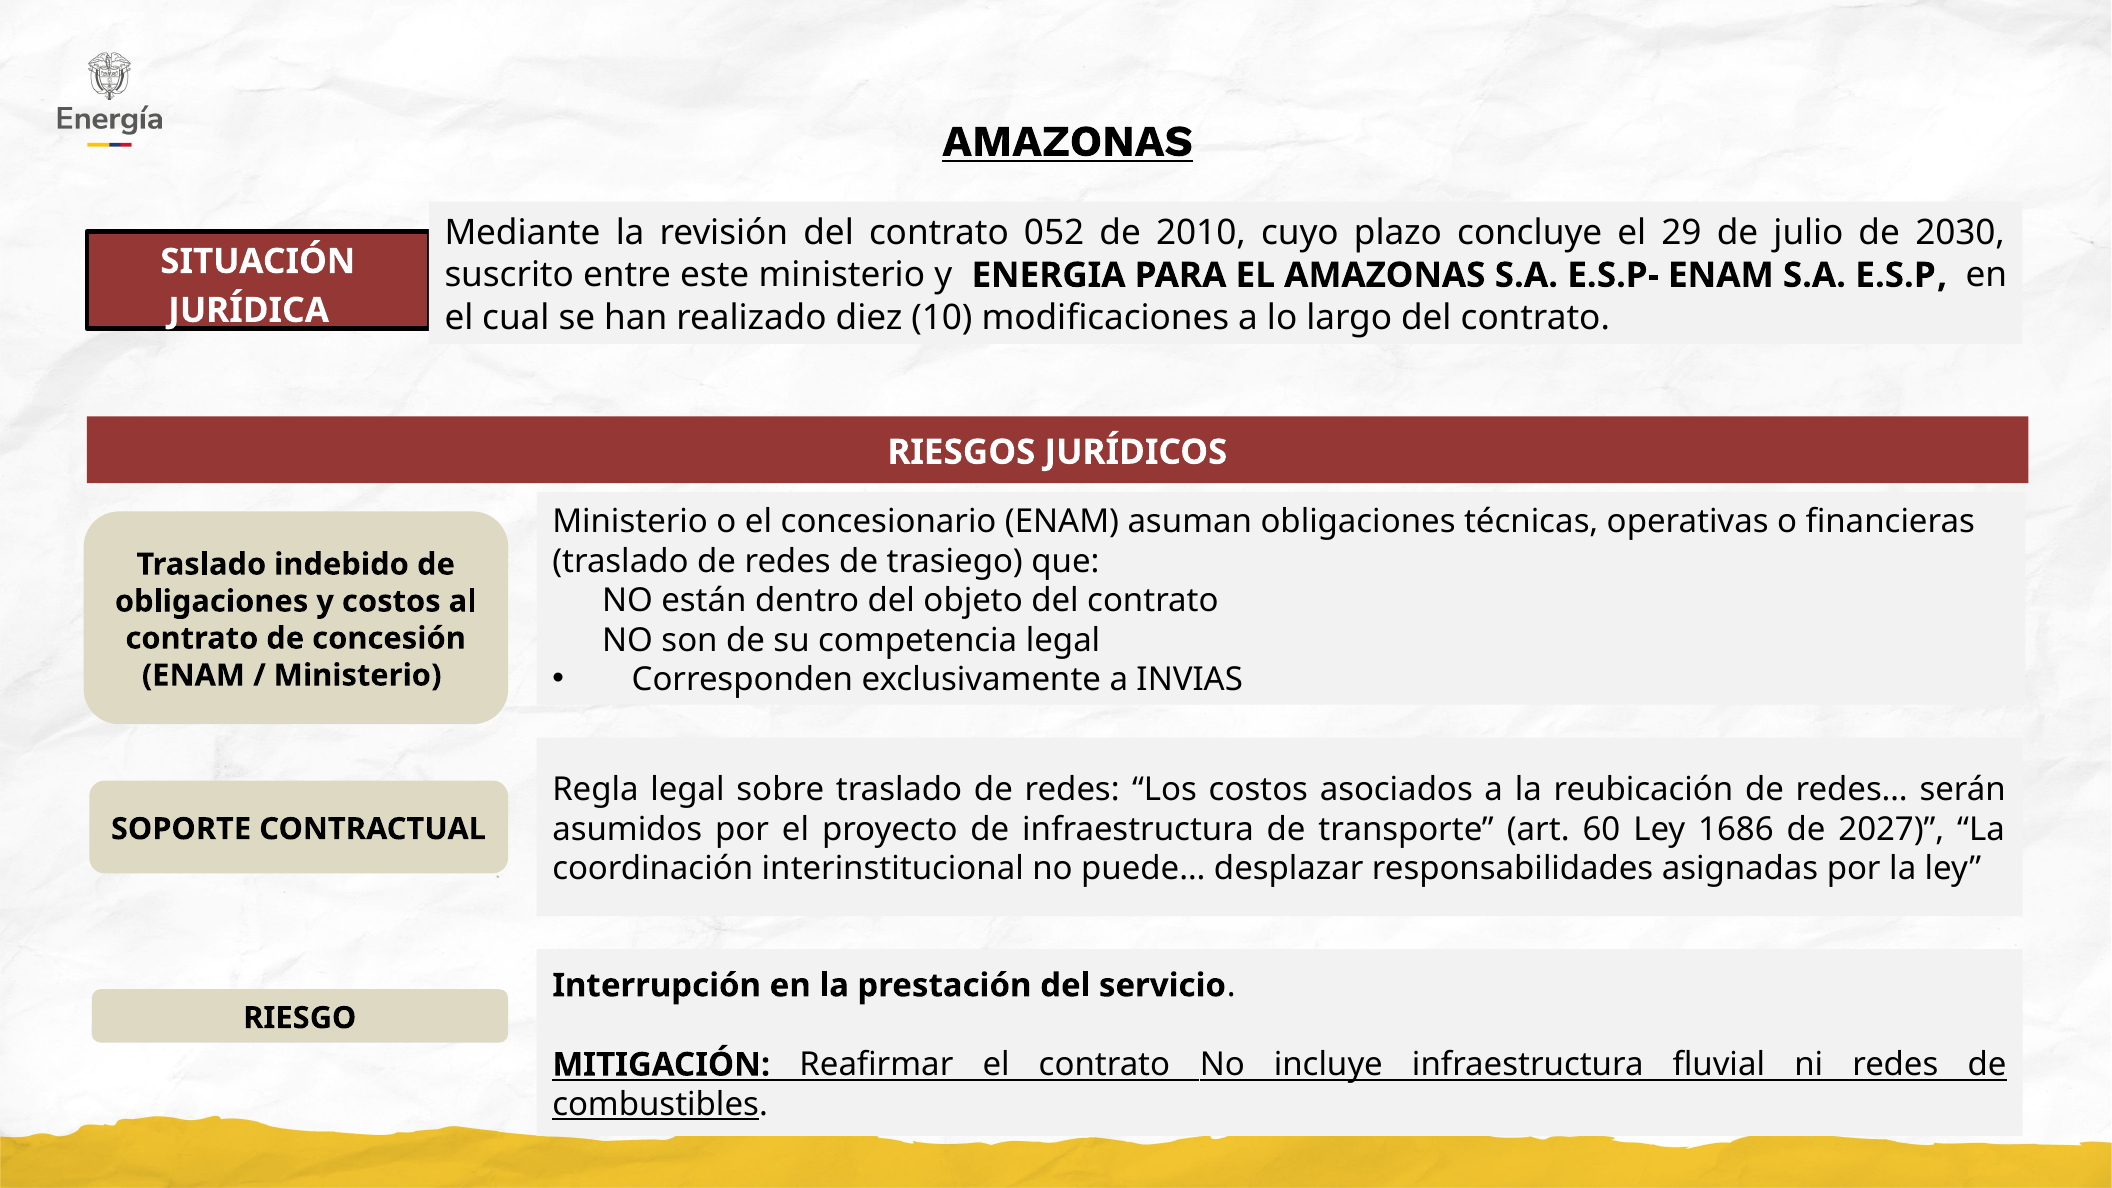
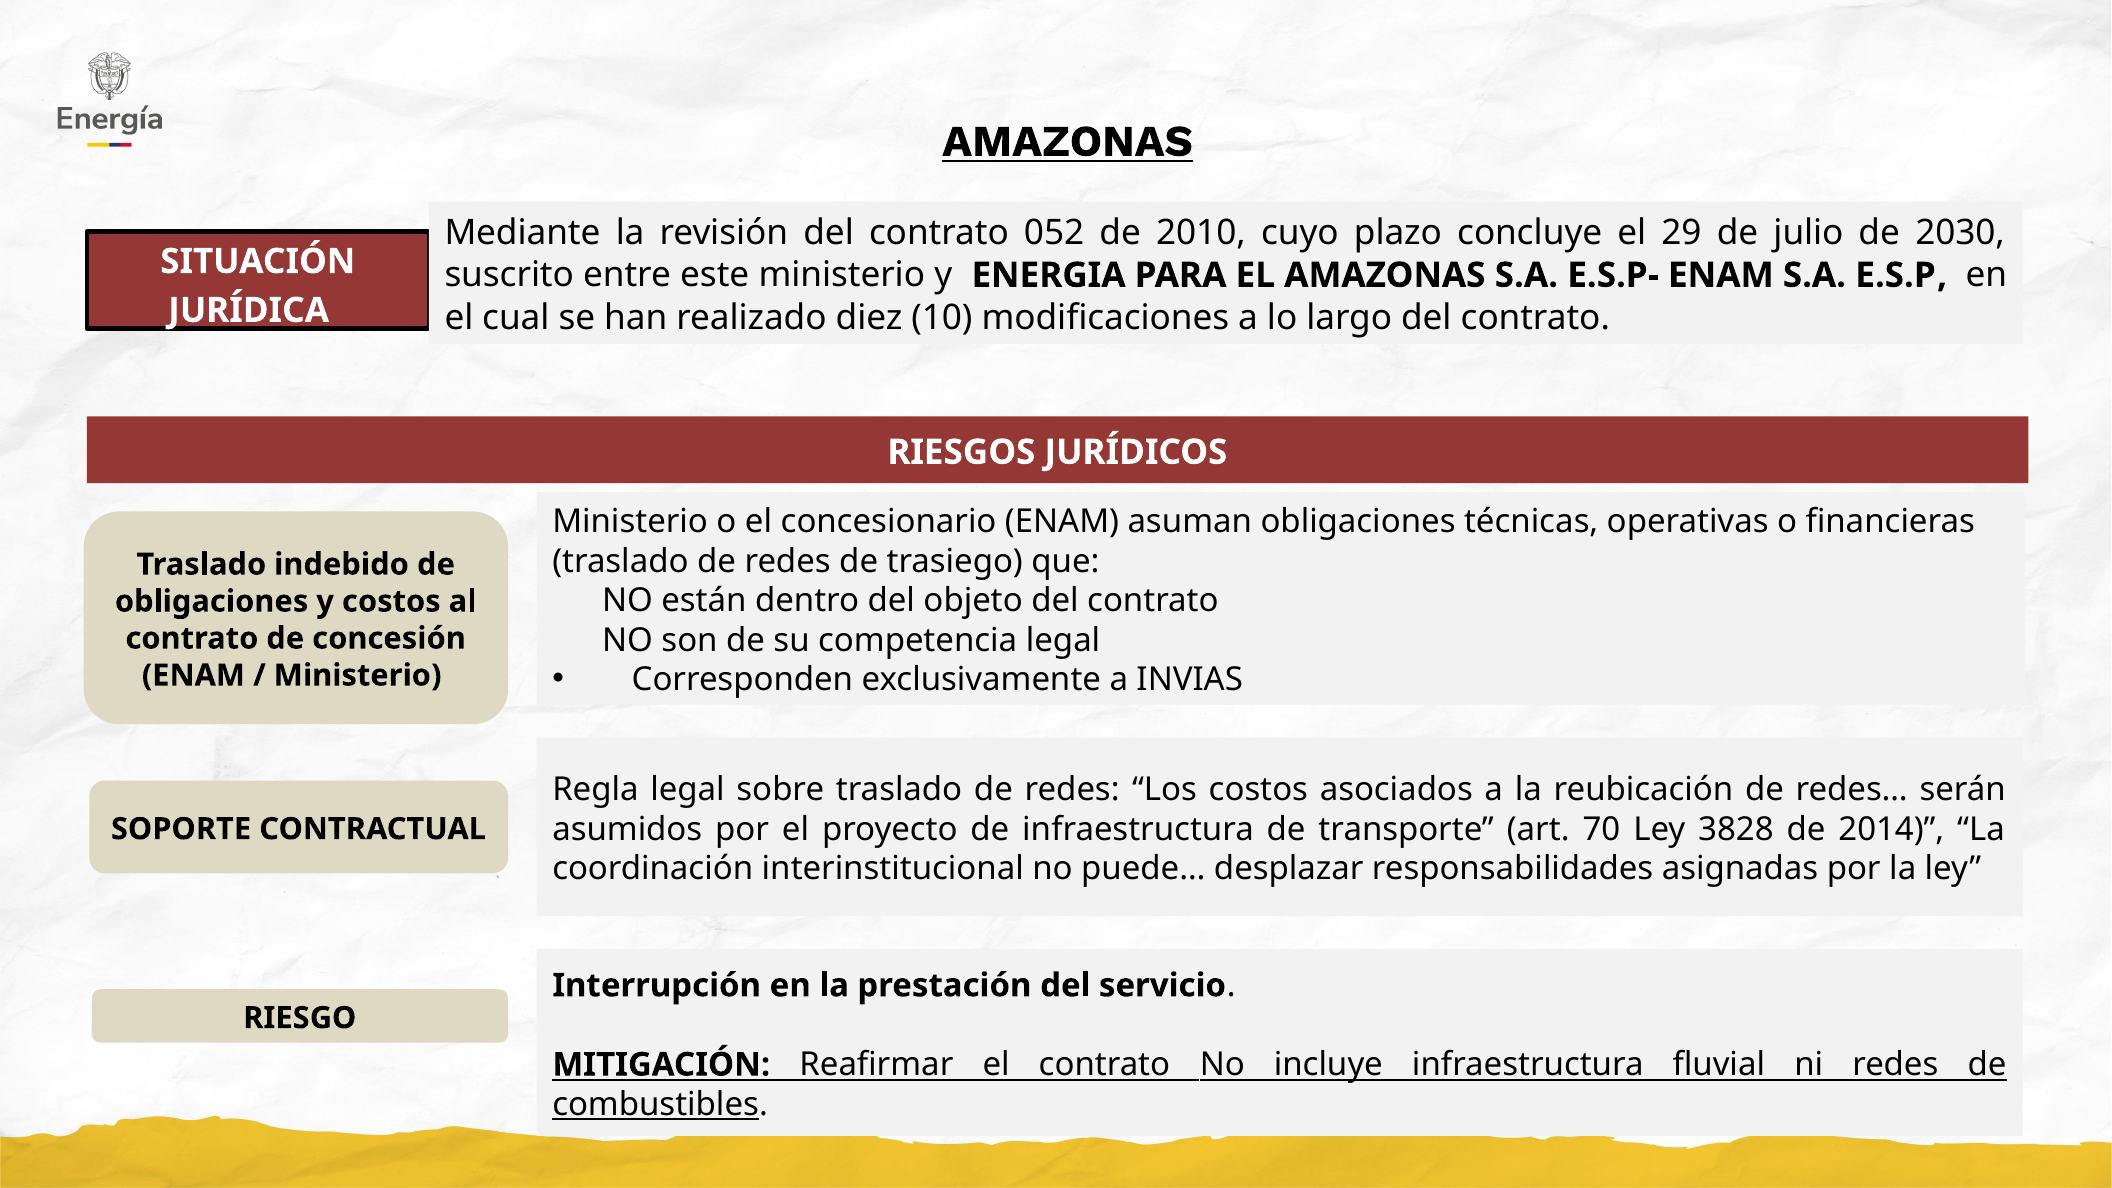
60: 60 -> 70
1686: 1686 -> 3828
2027: 2027 -> 2014
